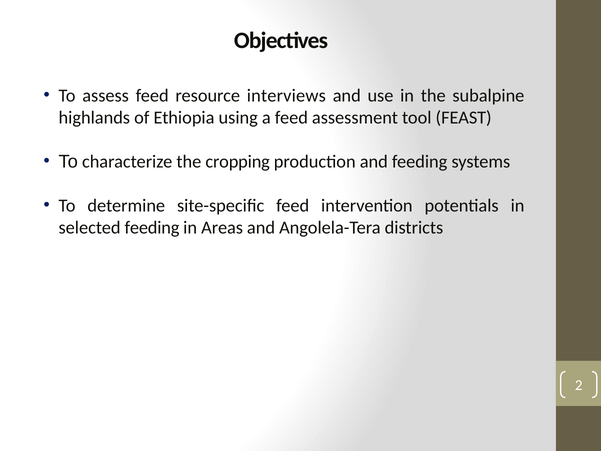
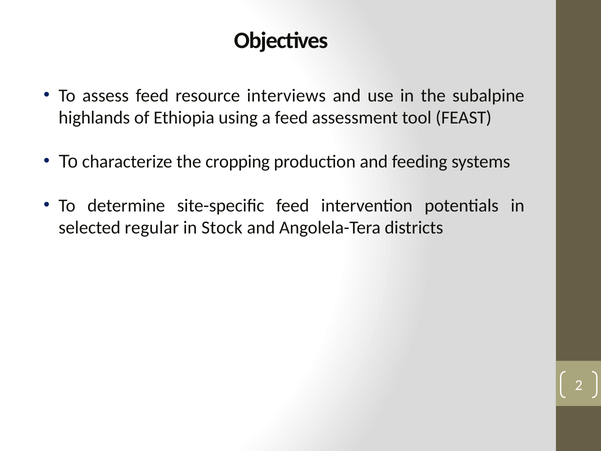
selected feeding: feeding -> regular
Areas: Areas -> Stock
